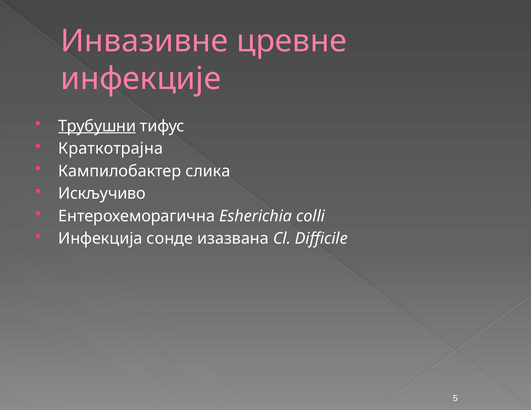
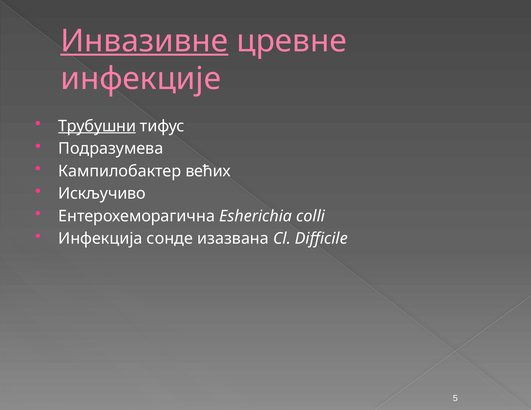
Инвазивне underline: none -> present
Краткотрајна: Краткотрајна -> Подразумева
слика: слика -> већих
